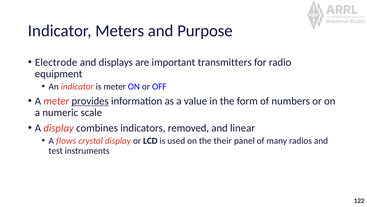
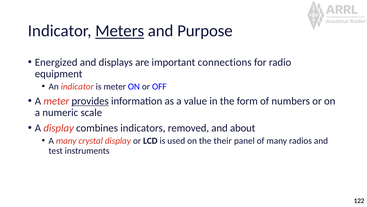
Meters underline: none -> present
Electrode: Electrode -> Energized
transmitters: transmitters -> connections
linear: linear -> about
A flows: flows -> many
